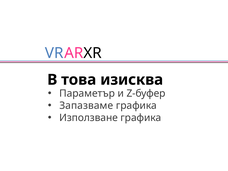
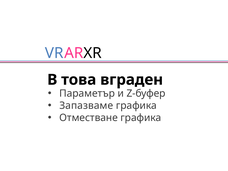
изисква: изисква -> вграден
Използване: Използване -> Отместване
